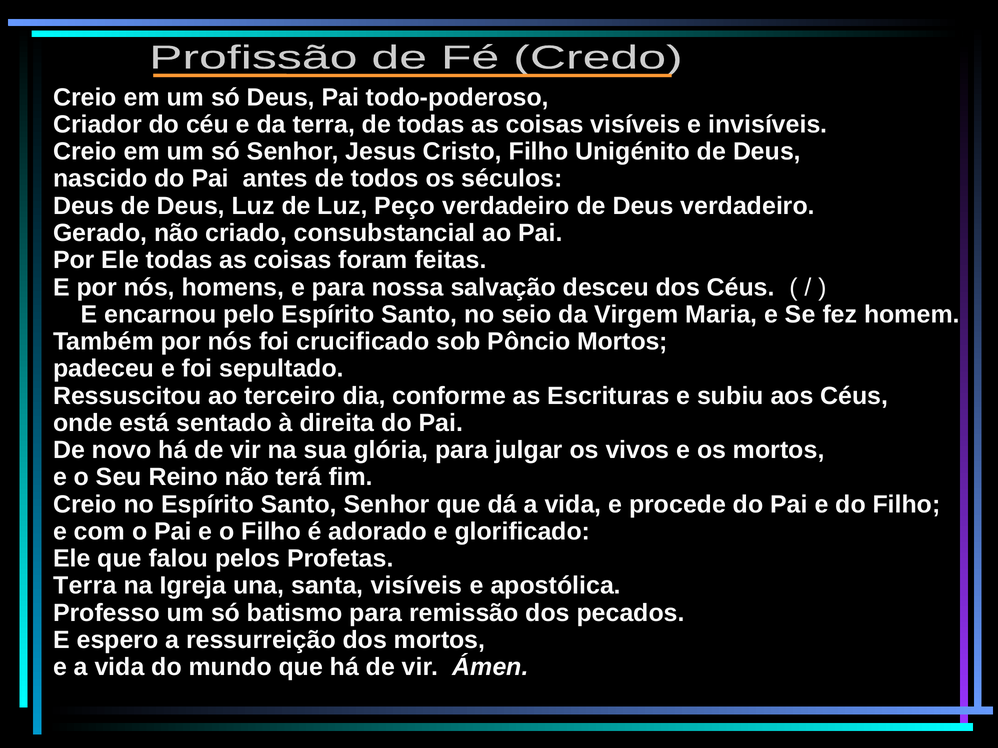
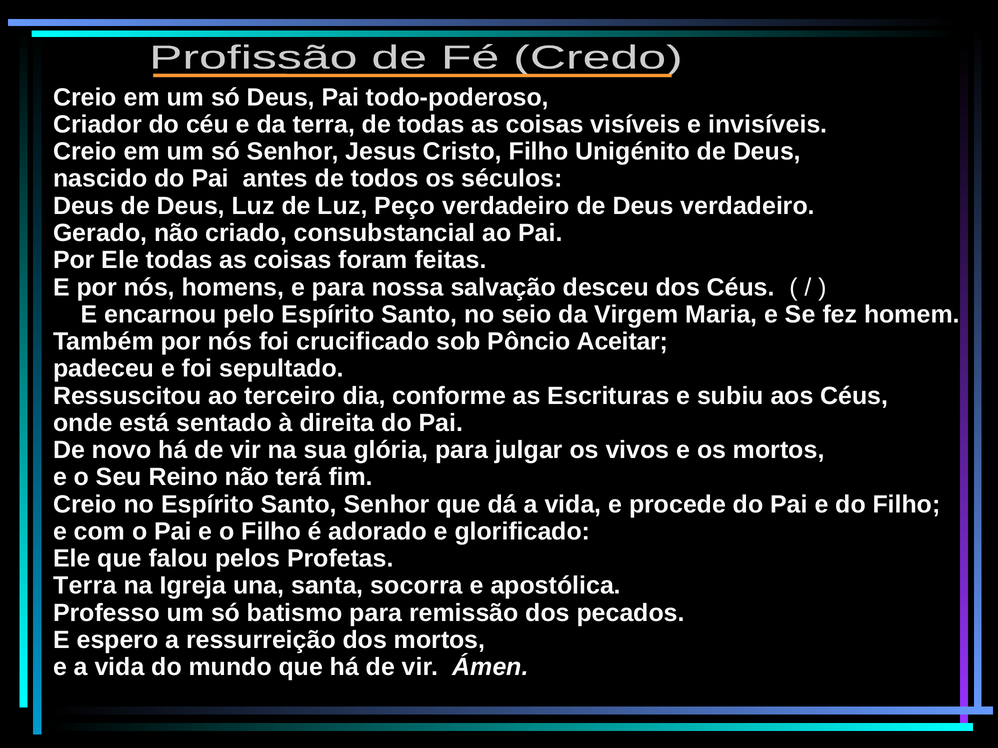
Pôncio Mortos: Mortos -> Aceitar
santa visíveis: visíveis -> socorra
